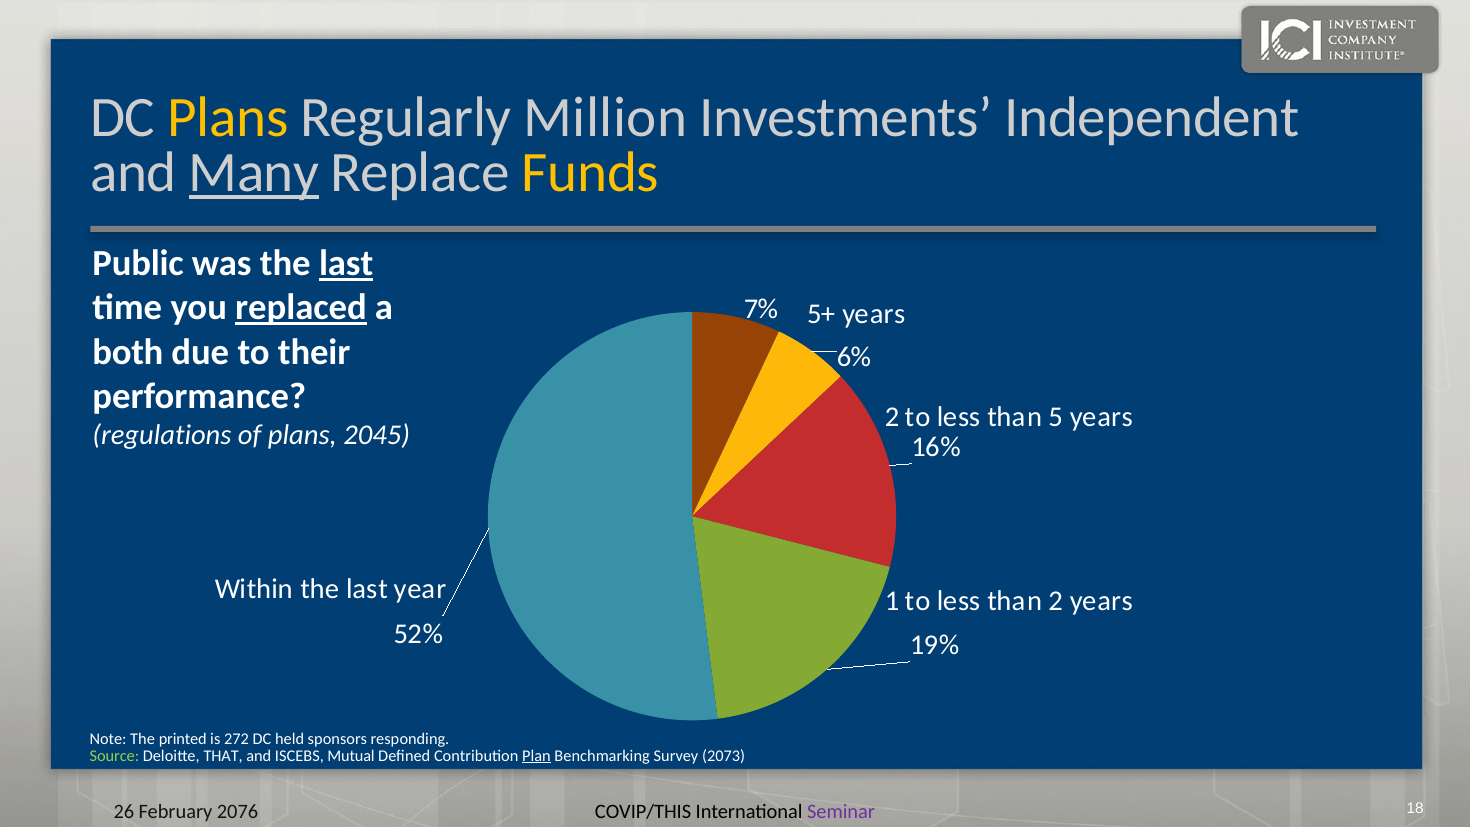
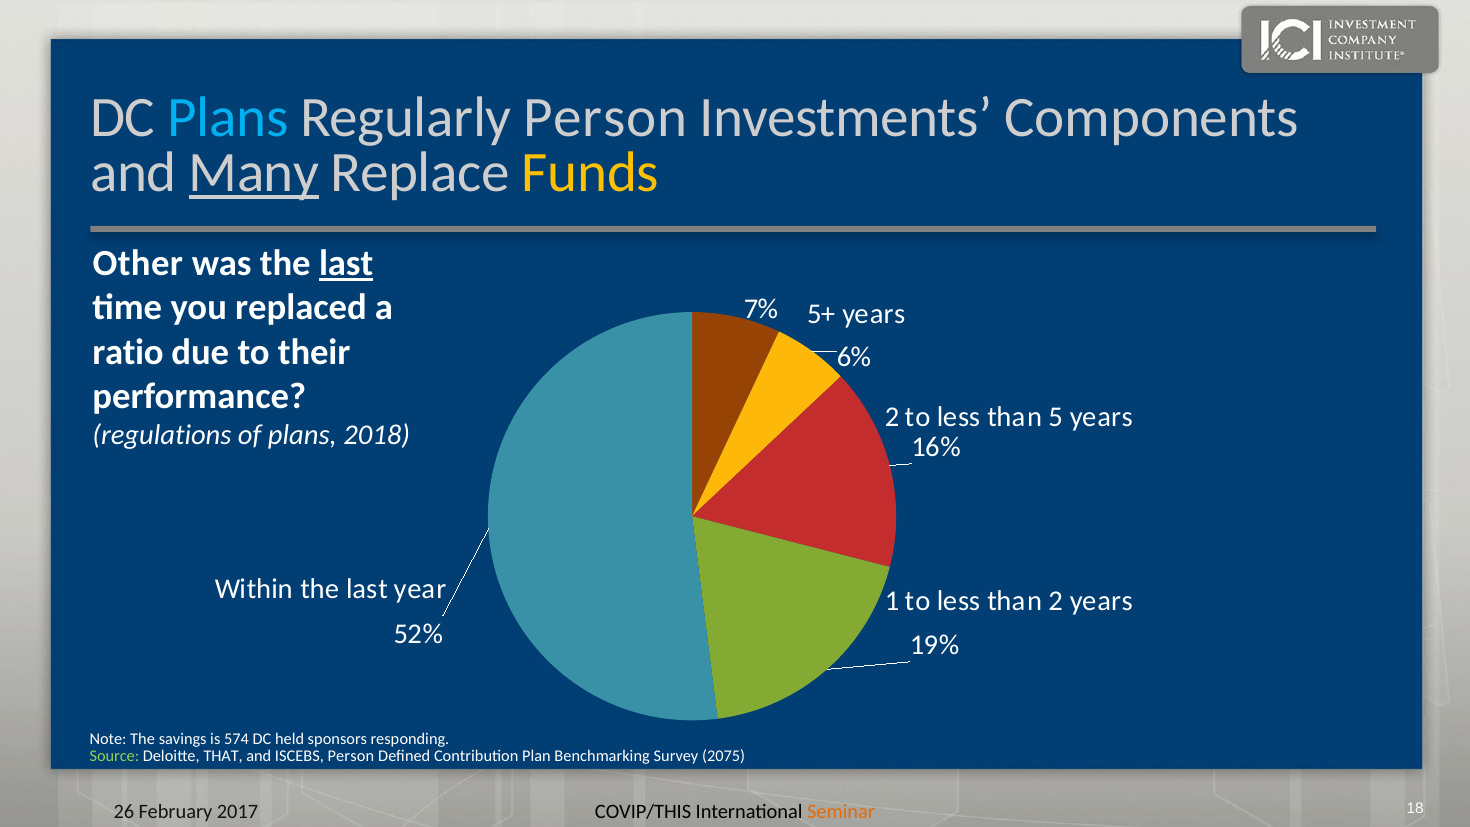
Plans at (228, 117) colour: yellow -> light blue
Regularly Million: Million -> Person
Independent: Independent -> Components
Public: Public -> Other
replaced underline: present -> none
both: both -> ratio
2045: 2045 -> 2018
printed: printed -> savings
272: 272 -> 574
ISCEBS Mutual: Mutual -> Person
Plan underline: present -> none
2073: 2073 -> 2075
2076: 2076 -> 2017
Seminar colour: purple -> orange
